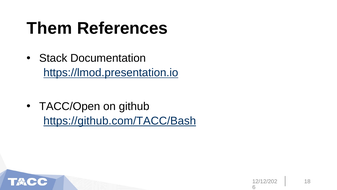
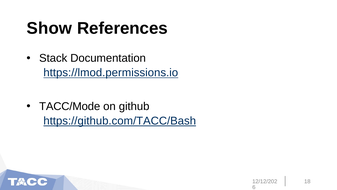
Them: Them -> Show
https://lmod.presentation.io: https://lmod.presentation.io -> https://lmod.permissions.io
TACC/Open: TACC/Open -> TACC/Mode
